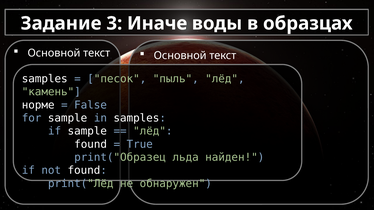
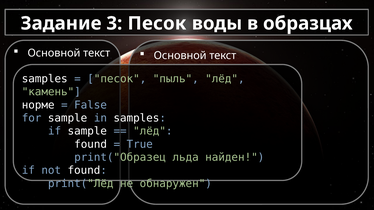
3 Иначе: Иначе -> Песок
